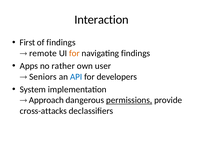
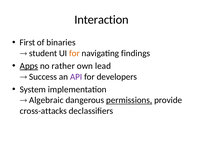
of findings: findings -> binaries
remote: remote -> student
Apps underline: none -> present
user: user -> lead
Seniors: Seniors -> Success
API colour: blue -> purple
Approach: Approach -> Algebraic
